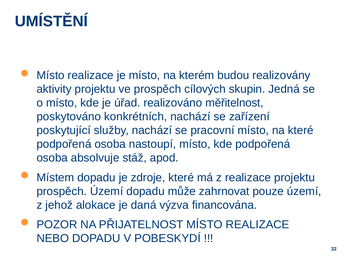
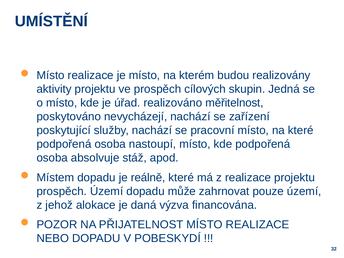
konkrétních: konkrétních -> nevycházejí
zdroje: zdroje -> reálně
